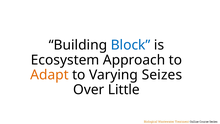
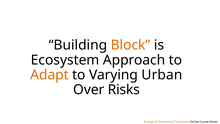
Block colour: blue -> orange
Seizes: Seizes -> Urban
Little: Little -> Risks
